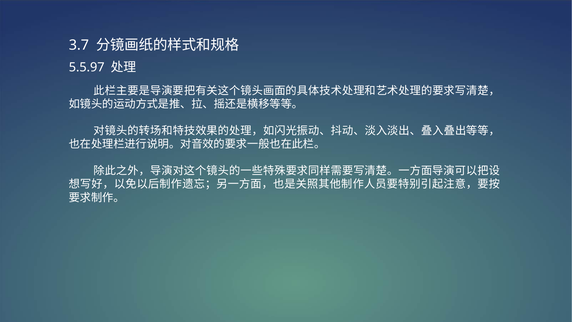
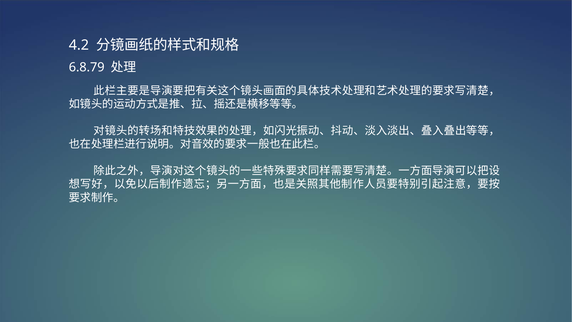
3.7: 3.7 -> 4.2
5.5.97: 5.5.97 -> 6.8.79
